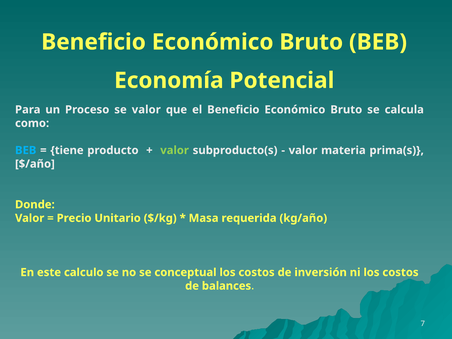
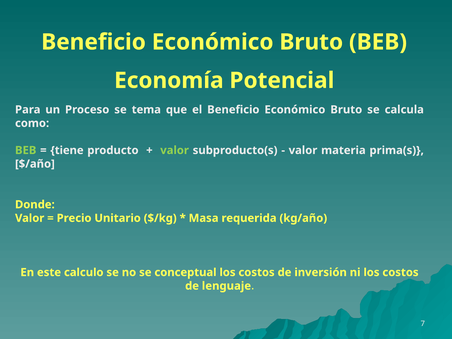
se valor: valor -> tema
BEB at (26, 150) colour: light blue -> light green
balances: balances -> lenguaje
